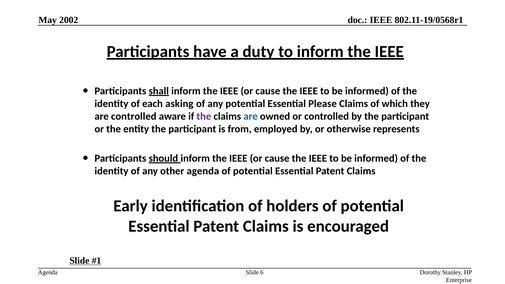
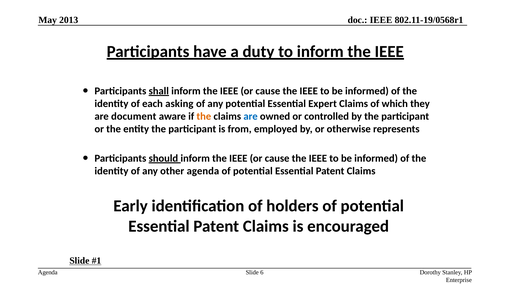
2002: 2002 -> 2013
Please: Please -> Expert
are controlled: controlled -> document
the at (204, 116) colour: purple -> orange
